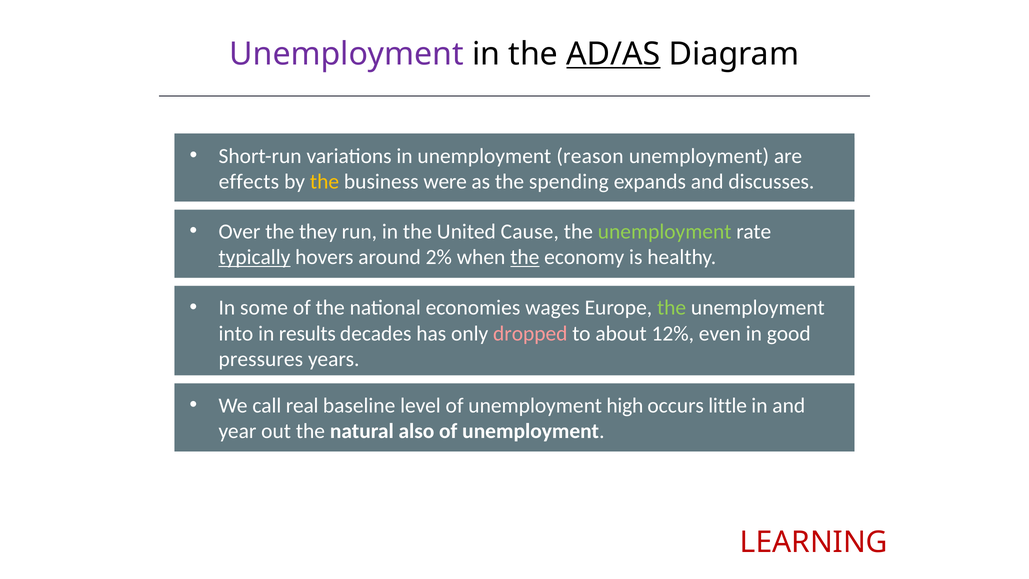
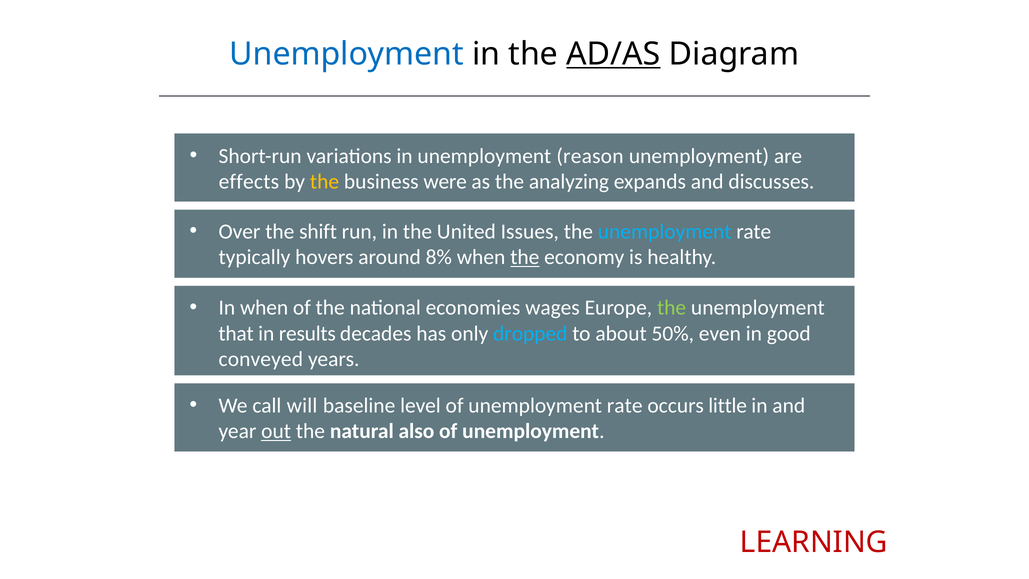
Unemployment at (347, 54) colour: purple -> blue
spending: spending -> analyzing
they: they -> shift
Cause: Cause -> Issues
unemployment at (665, 231) colour: light green -> light blue
typically underline: present -> none
2%: 2% -> 8%
In some: some -> when
into: into -> that
dropped colour: pink -> light blue
12%: 12% -> 50%
pressures: pressures -> conveyed
real: real -> will
of unemployment high: high -> rate
out underline: none -> present
